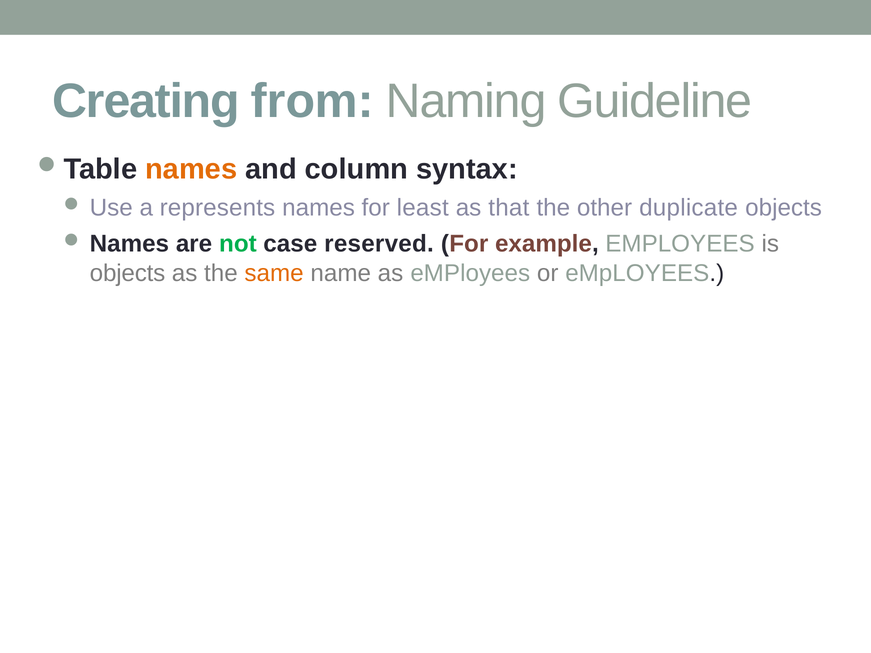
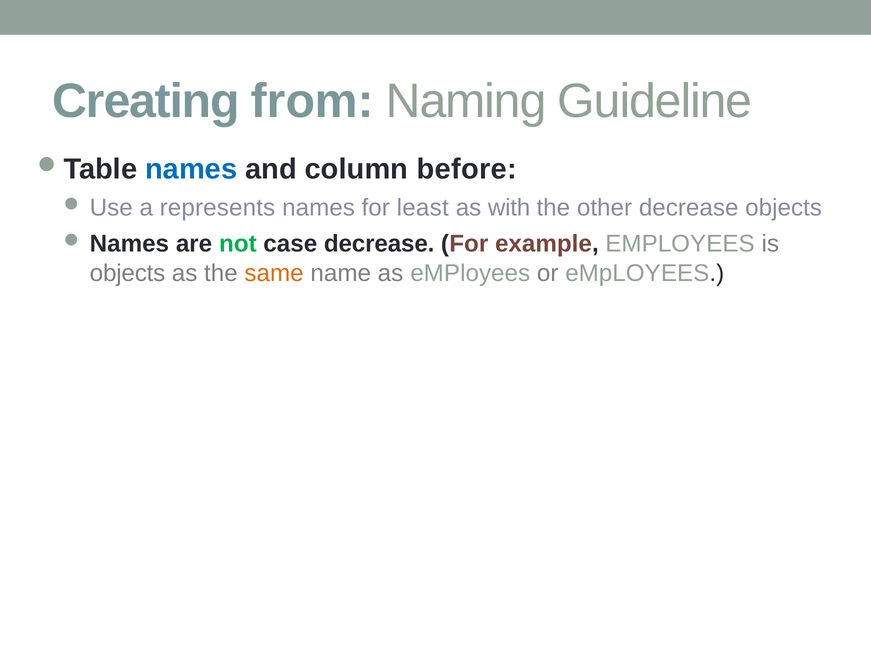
names at (191, 169) colour: orange -> blue
syntax: syntax -> before
that: that -> with
other duplicate: duplicate -> decrease
case reserved: reserved -> decrease
